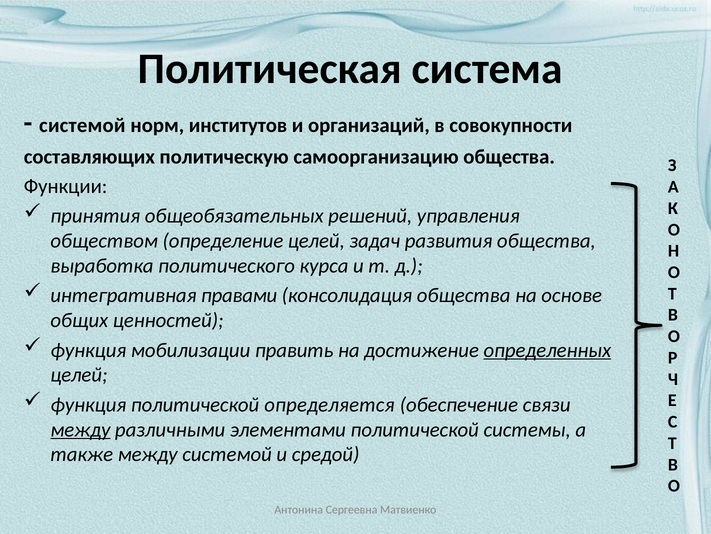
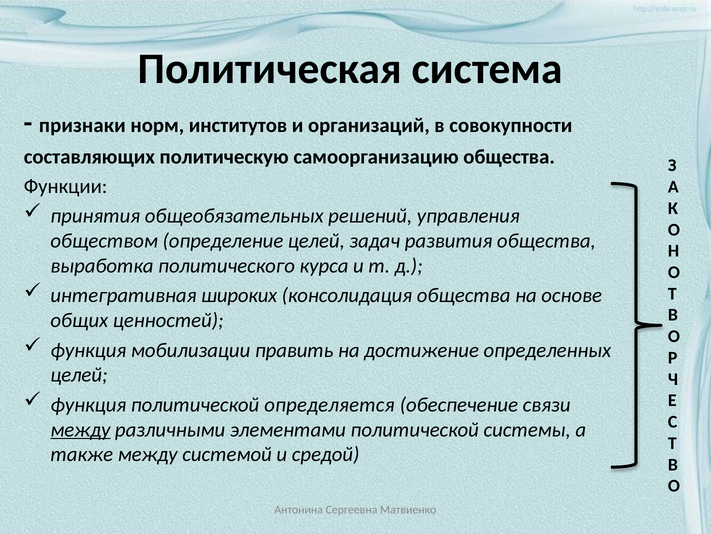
системой at (82, 125): системой -> признаки
правами: правами -> широких
определенных underline: present -> none
